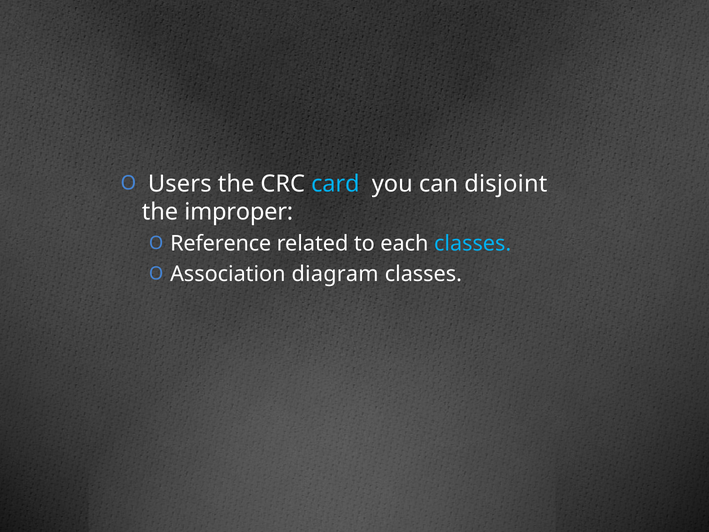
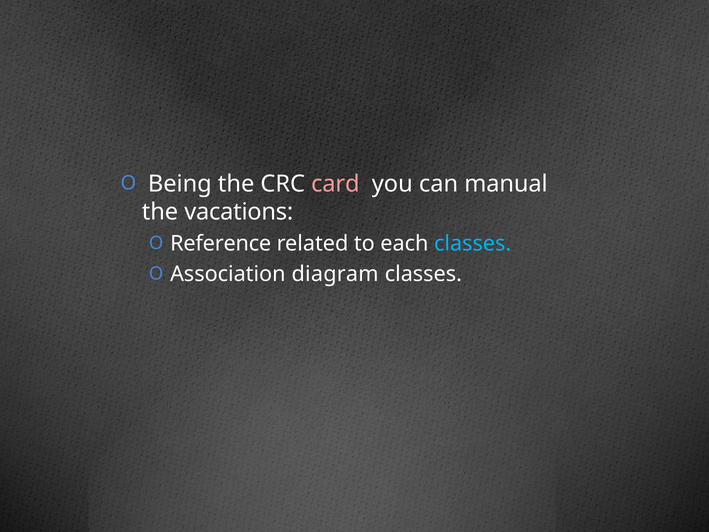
Users: Users -> Being
card colour: light blue -> pink
disjoint: disjoint -> manual
improper: improper -> vacations
